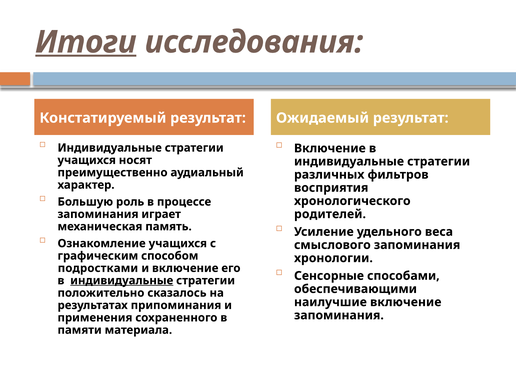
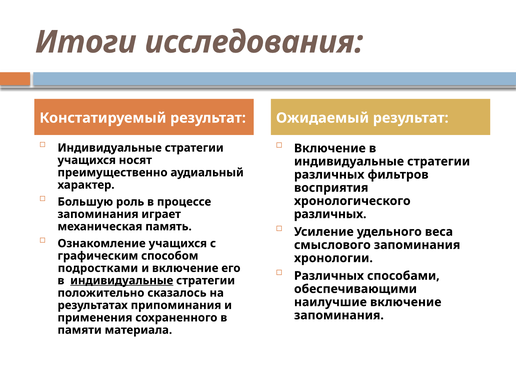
Итоги underline: present -> none
родителей at (330, 214): родителей -> различных
Сенсорные at (329, 276): Сенсорные -> Различных
